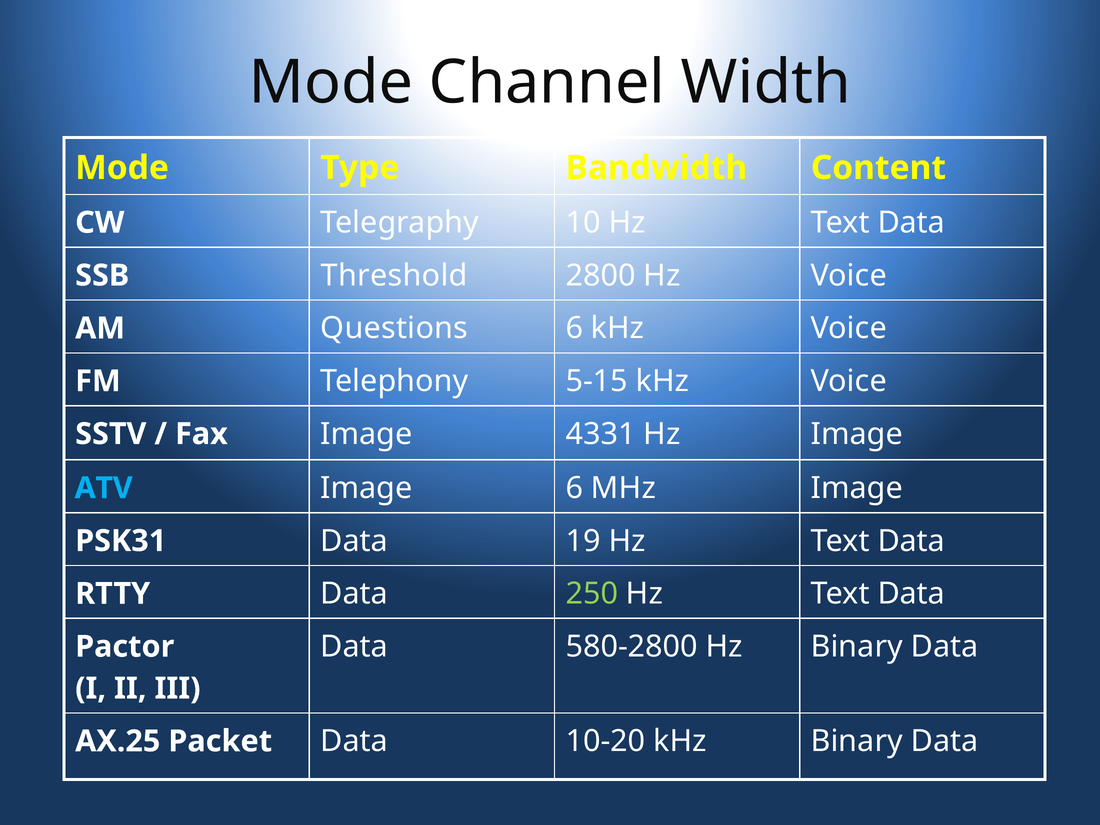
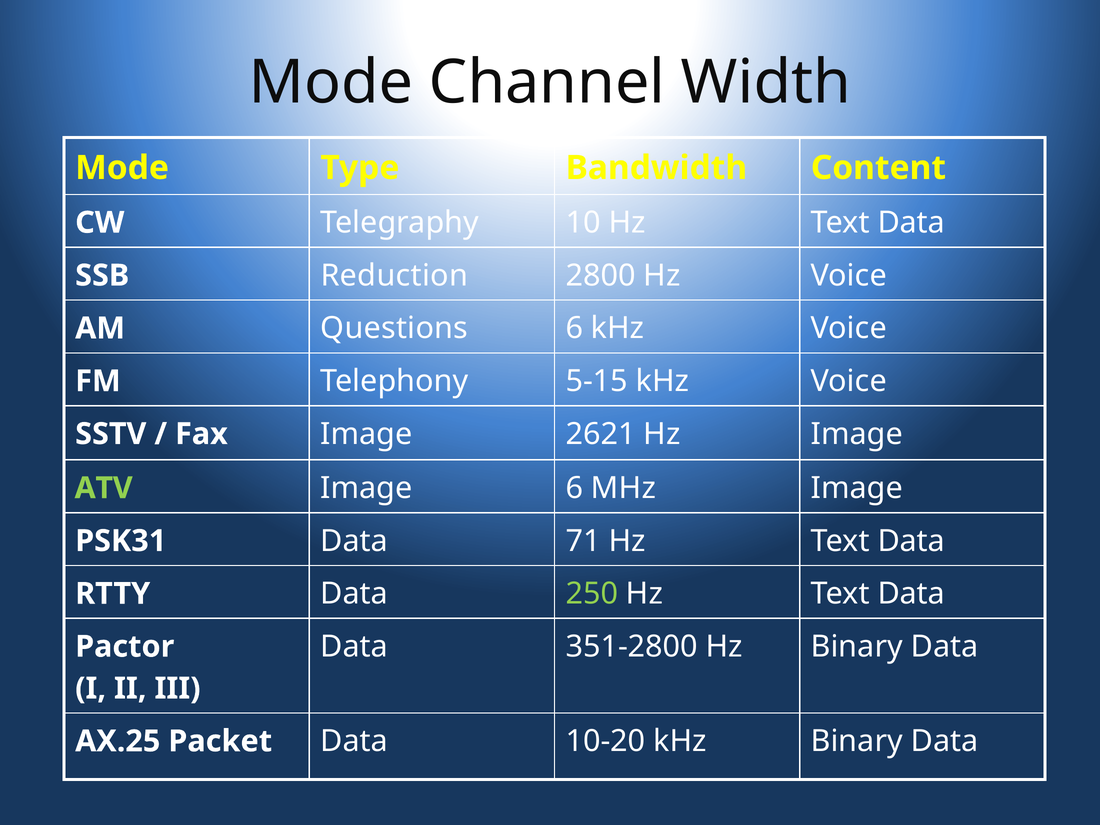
Threshold: Threshold -> Reduction
4331: 4331 -> 2621
ATV colour: light blue -> light green
19: 19 -> 71
580-2800: 580-2800 -> 351-2800
